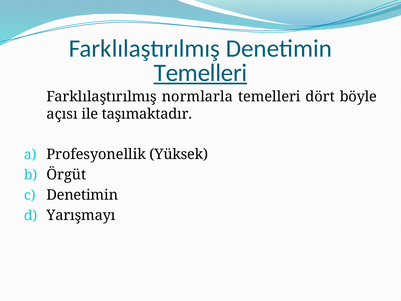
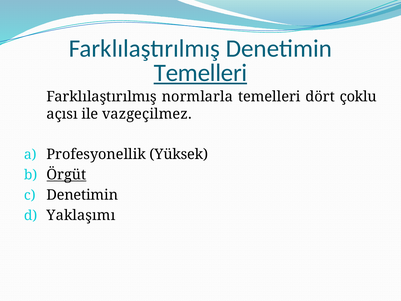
böyle: böyle -> çoklu
taşımaktadır: taşımaktadır -> vazgeçilmez
Örgüt underline: none -> present
Yarışmayı: Yarışmayı -> Yaklaşımı
